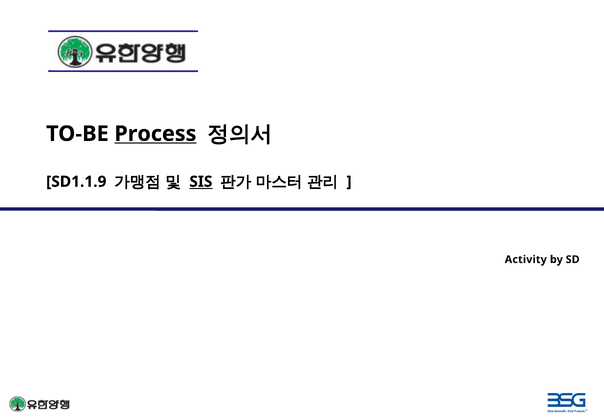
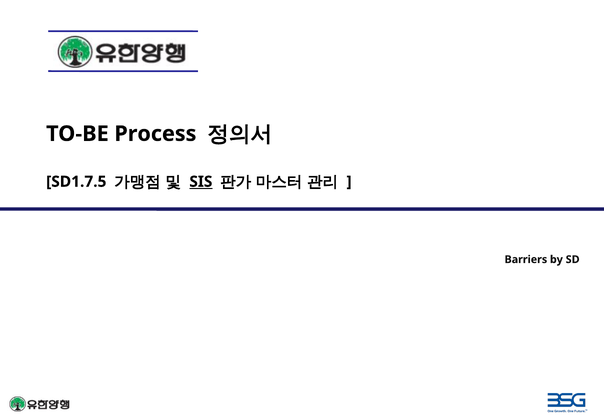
Process underline: present -> none
SD1.1.9: SD1.1.9 -> SD1.7.5
Activity: Activity -> Barriers
